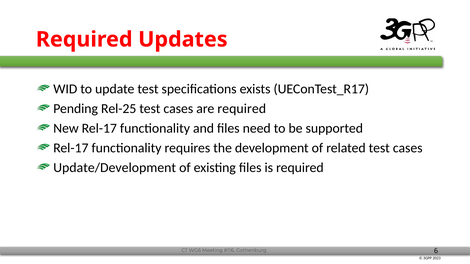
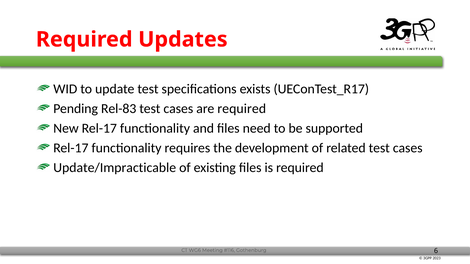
Rel-25: Rel-25 -> Rel-83
Update/Development: Update/Development -> Update/Impracticable
